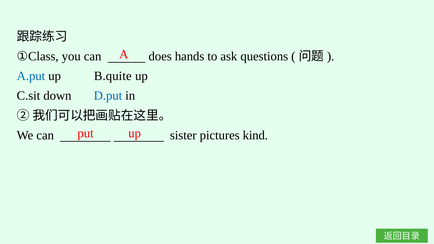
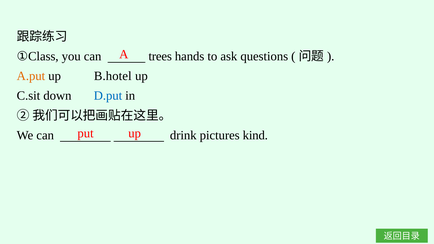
does: does -> trees
A.put colour: blue -> orange
B.quite: B.quite -> B.hotel
sister: sister -> drink
